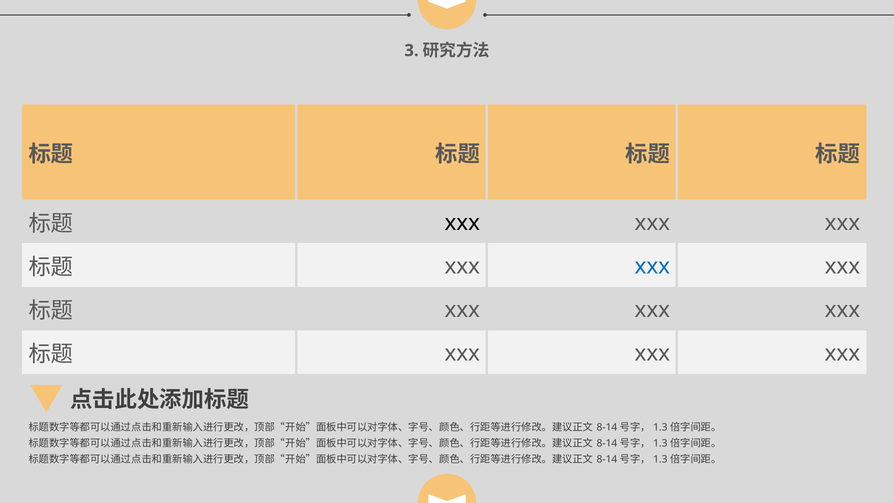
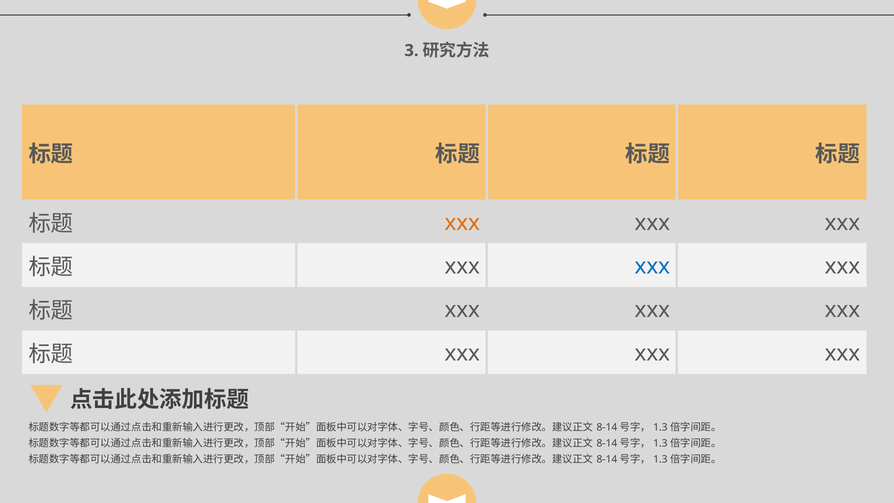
xxx at (462, 223) colour: black -> orange
